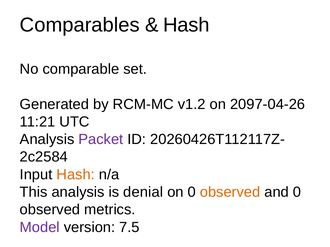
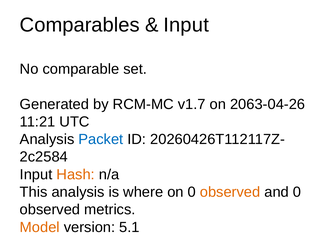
Hash at (186, 25): Hash -> Input
v1.2: v1.2 -> v1.7
2097-04-26: 2097-04-26 -> 2063-04-26
Packet colour: purple -> blue
denial: denial -> where
Model colour: purple -> orange
7.5: 7.5 -> 5.1
